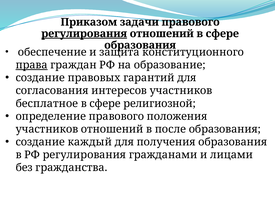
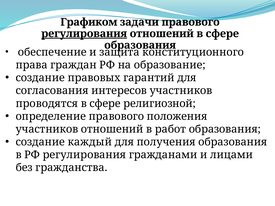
Приказом: Приказом -> Графиком
права underline: present -> none
бесплатное: бесплатное -> проводятся
после: после -> работ
